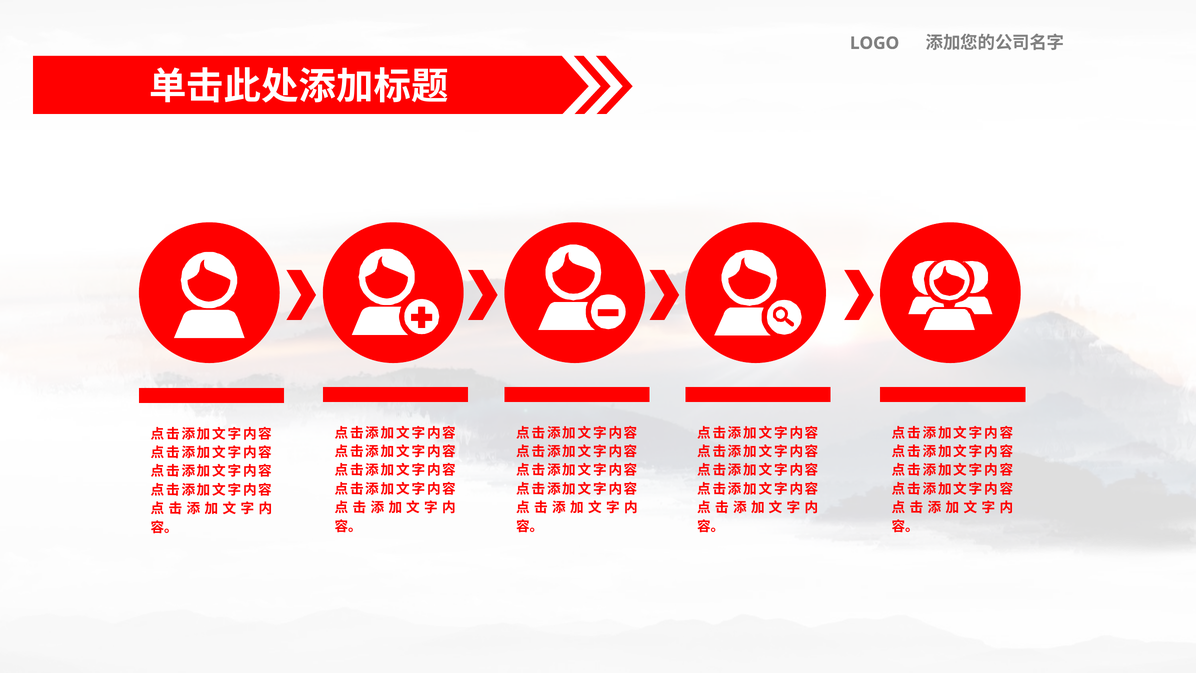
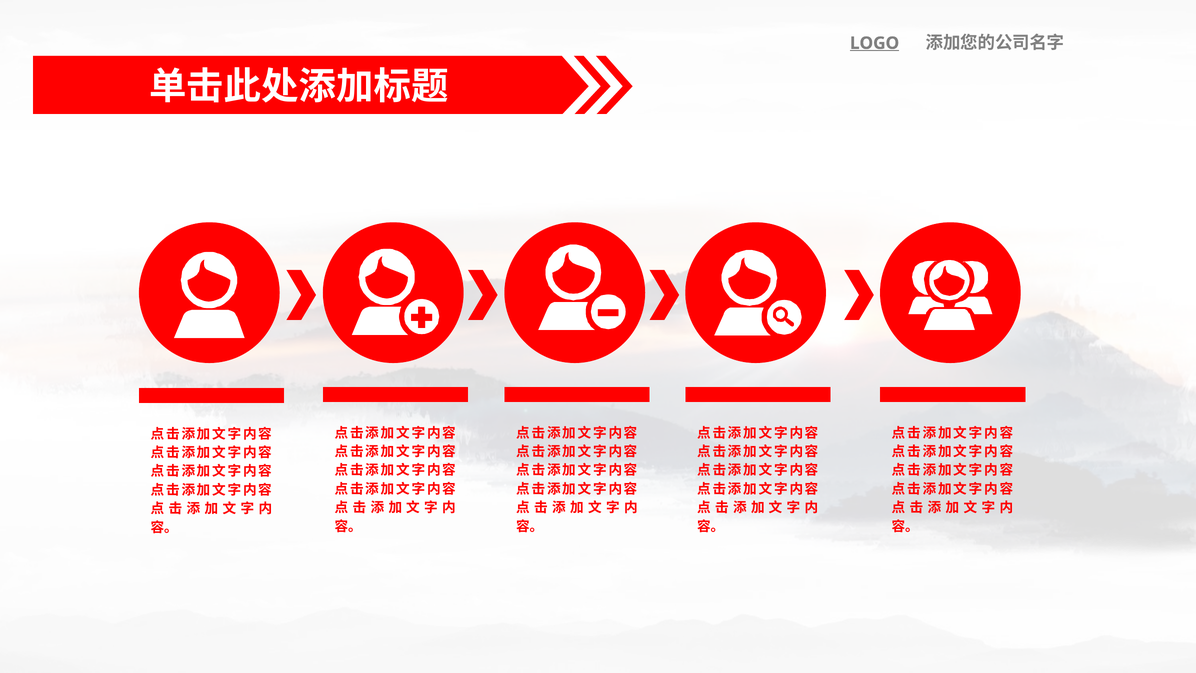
LOGO underline: none -> present
